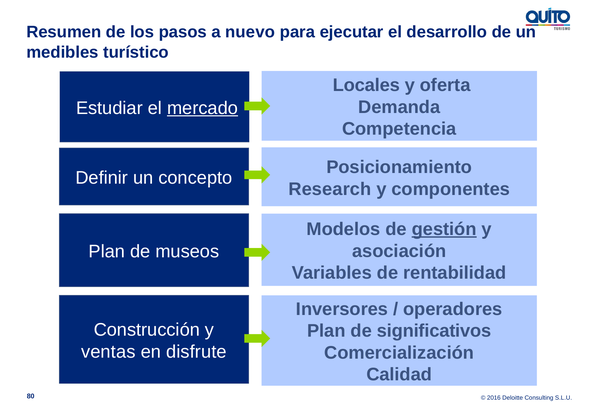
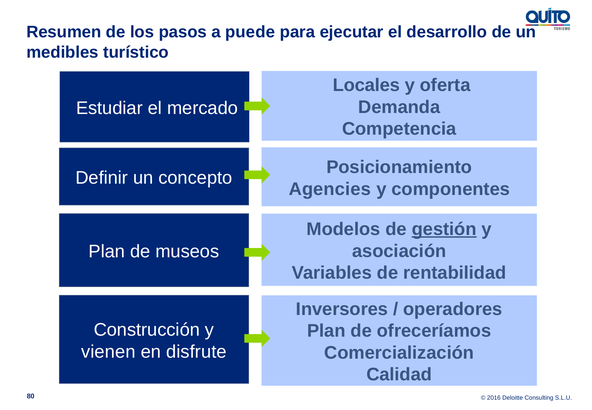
nuevo: nuevo -> puede
mercado underline: present -> none
Research: Research -> Agencies
significativos: significativos -> ofreceríamos
ventas: ventas -> vienen
